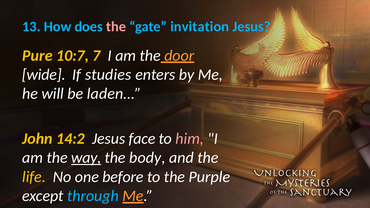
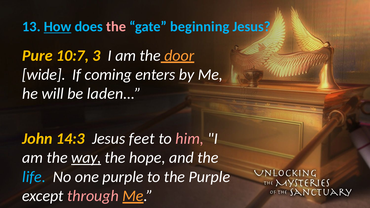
How underline: none -> present
invitation: invitation -> beginning
7: 7 -> 3
studies: studies -> coming
14:2: 14:2 -> 14:3
face: face -> feet
body: body -> hope
life colour: yellow -> light blue
one before: before -> purple
through colour: light blue -> pink
